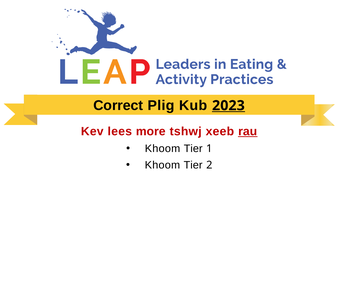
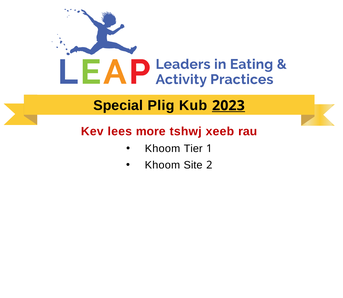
Correct: Correct -> Special
rau underline: present -> none
Tier at (193, 165): Tier -> Site
